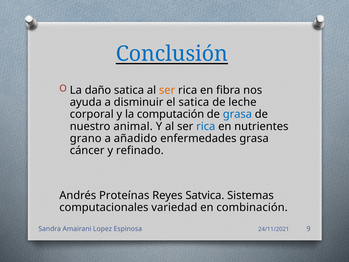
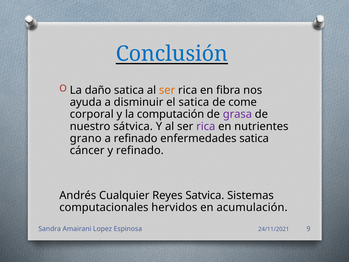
leche: leche -> come
grasa at (237, 114) colour: blue -> purple
animal: animal -> sátvica
rica at (206, 126) colour: blue -> purple
a añadido: añadido -> refinado
enfermedades grasa: grasa -> satica
Proteínas: Proteínas -> Cualquier
variedad: variedad -> hervidos
combinación: combinación -> acumulación
